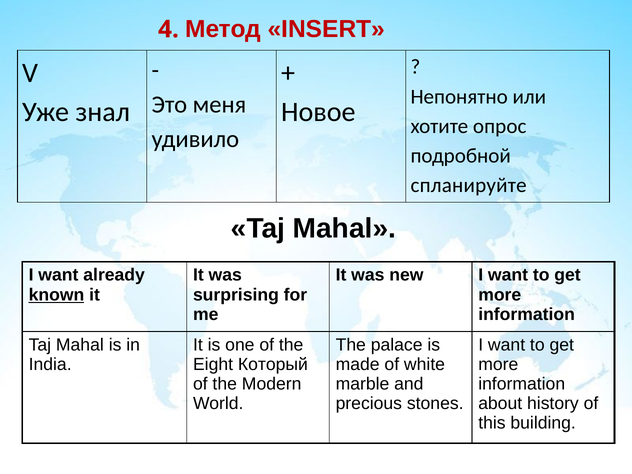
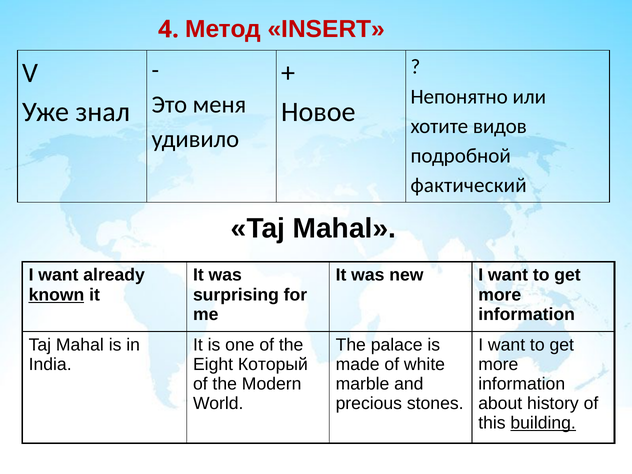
опрос: опрос -> видов
спланируйте: спланируйте -> фактический
building underline: none -> present
